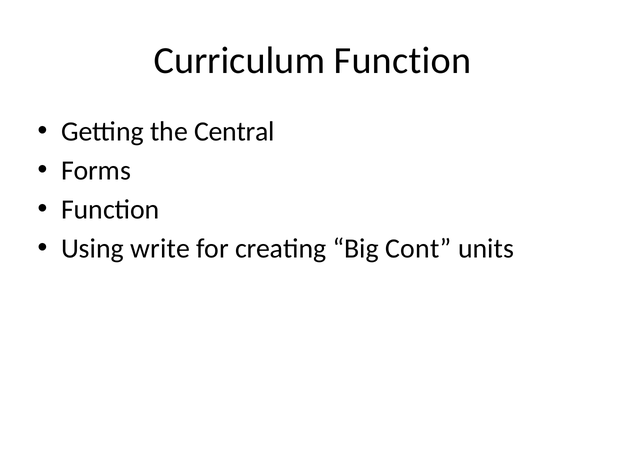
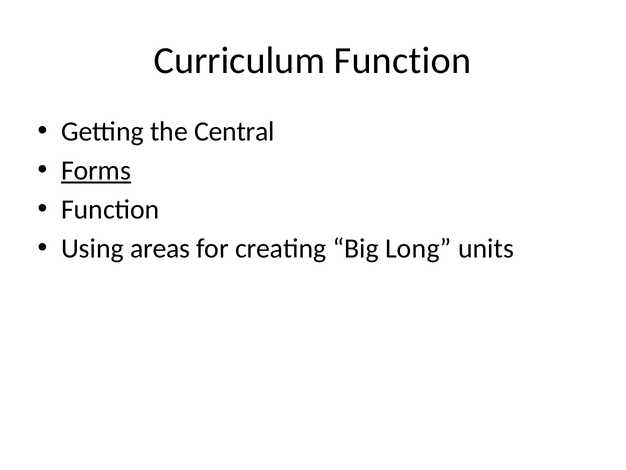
Forms underline: none -> present
write: write -> areas
Cont: Cont -> Long
